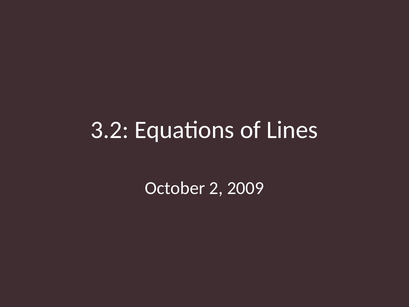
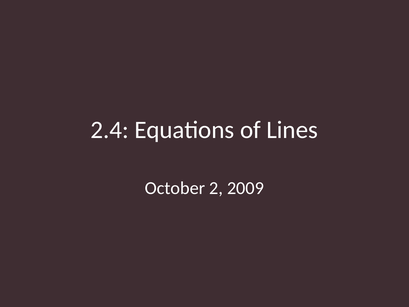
3.2: 3.2 -> 2.4
